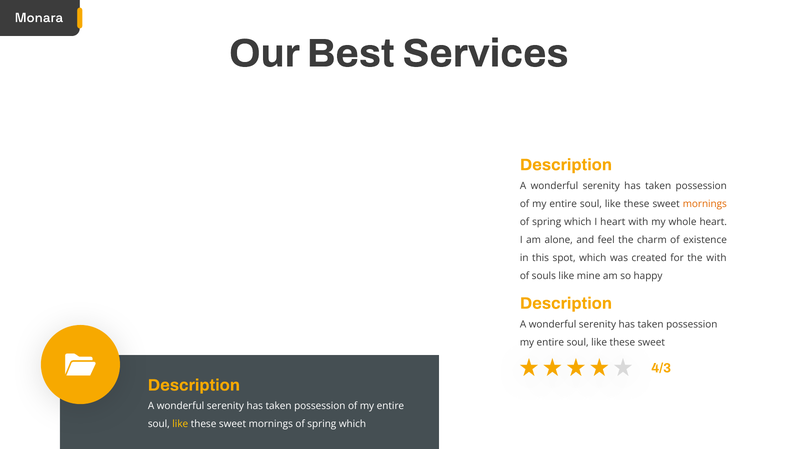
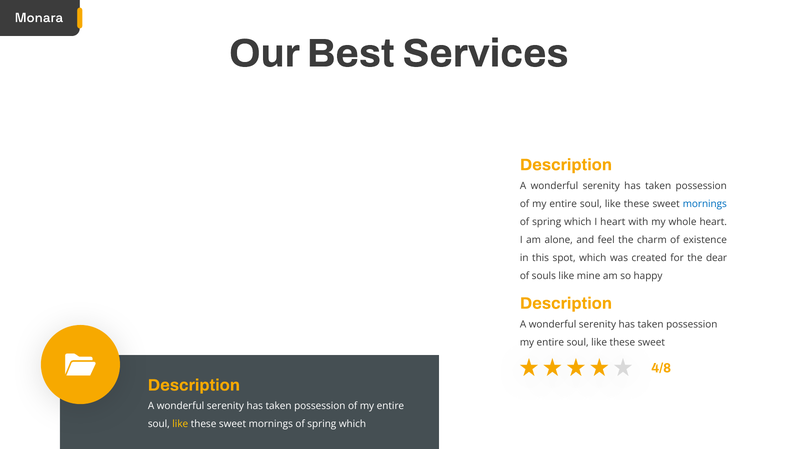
mornings at (705, 204) colour: orange -> blue
the with: with -> dear
4/3: 4/3 -> 4/8
